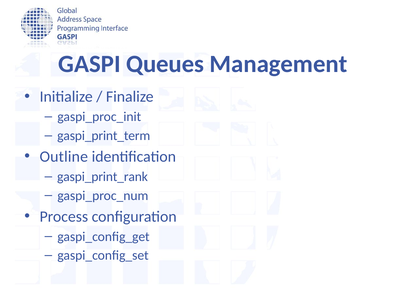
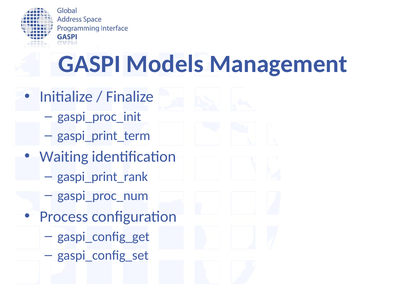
Queues: Queues -> Models
Outline: Outline -> Waiting
